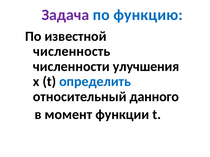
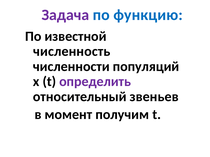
улучшения: улучшения -> популяций
определить colour: blue -> purple
данного: данного -> звеньев
функции: функции -> получим
